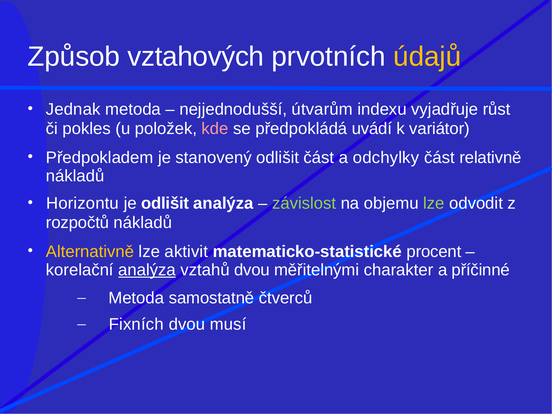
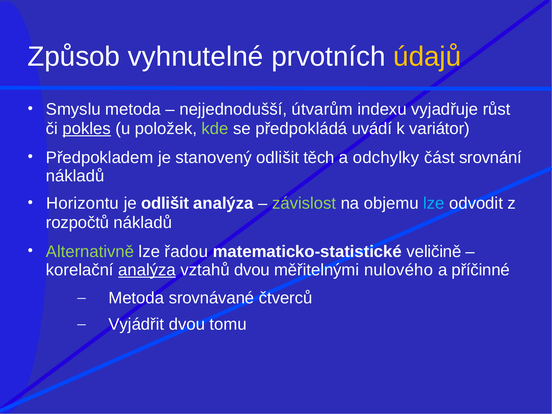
vztahových: vztahových -> vyhnutelné
Jednak: Jednak -> Smyslu
pokles underline: none -> present
kde colour: pink -> light green
odlišit část: část -> těch
relativně: relativně -> srovnání
lze at (434, 203) colour: light green -> light blue
Alternativně colour: yellow -> light green
aktivit: aktivit -> řadou
procent: procent -> veličině
charakter: charakter -> nulového
samostatně: samostatně -> srovnávané
Fixních: Fixních -> Vyjádřit
musí: musí -> tomu
